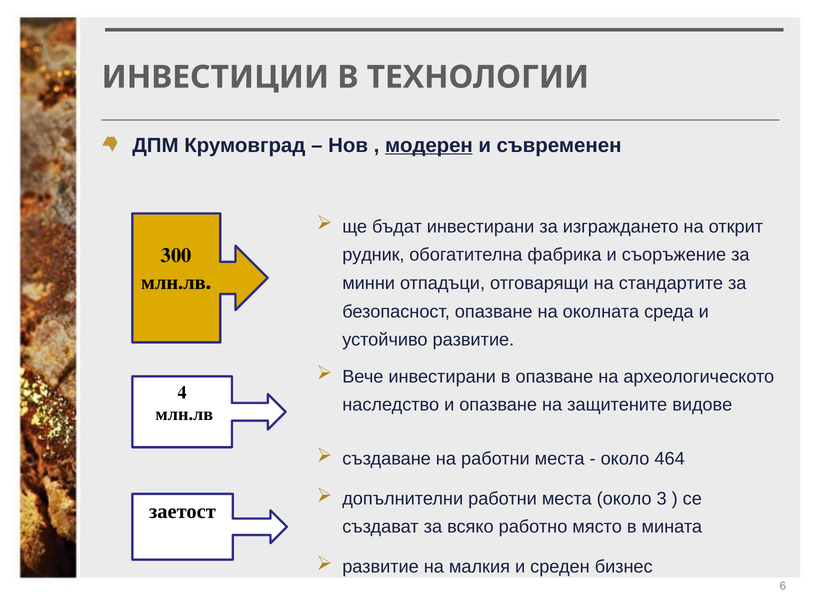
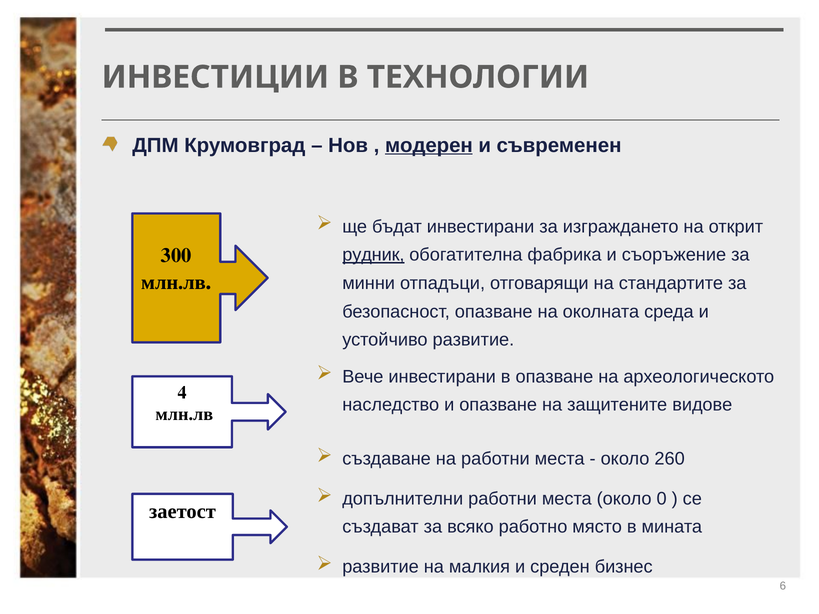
рудник underline: none -> present
464: 464 -> 260
3: 3 -> 0
